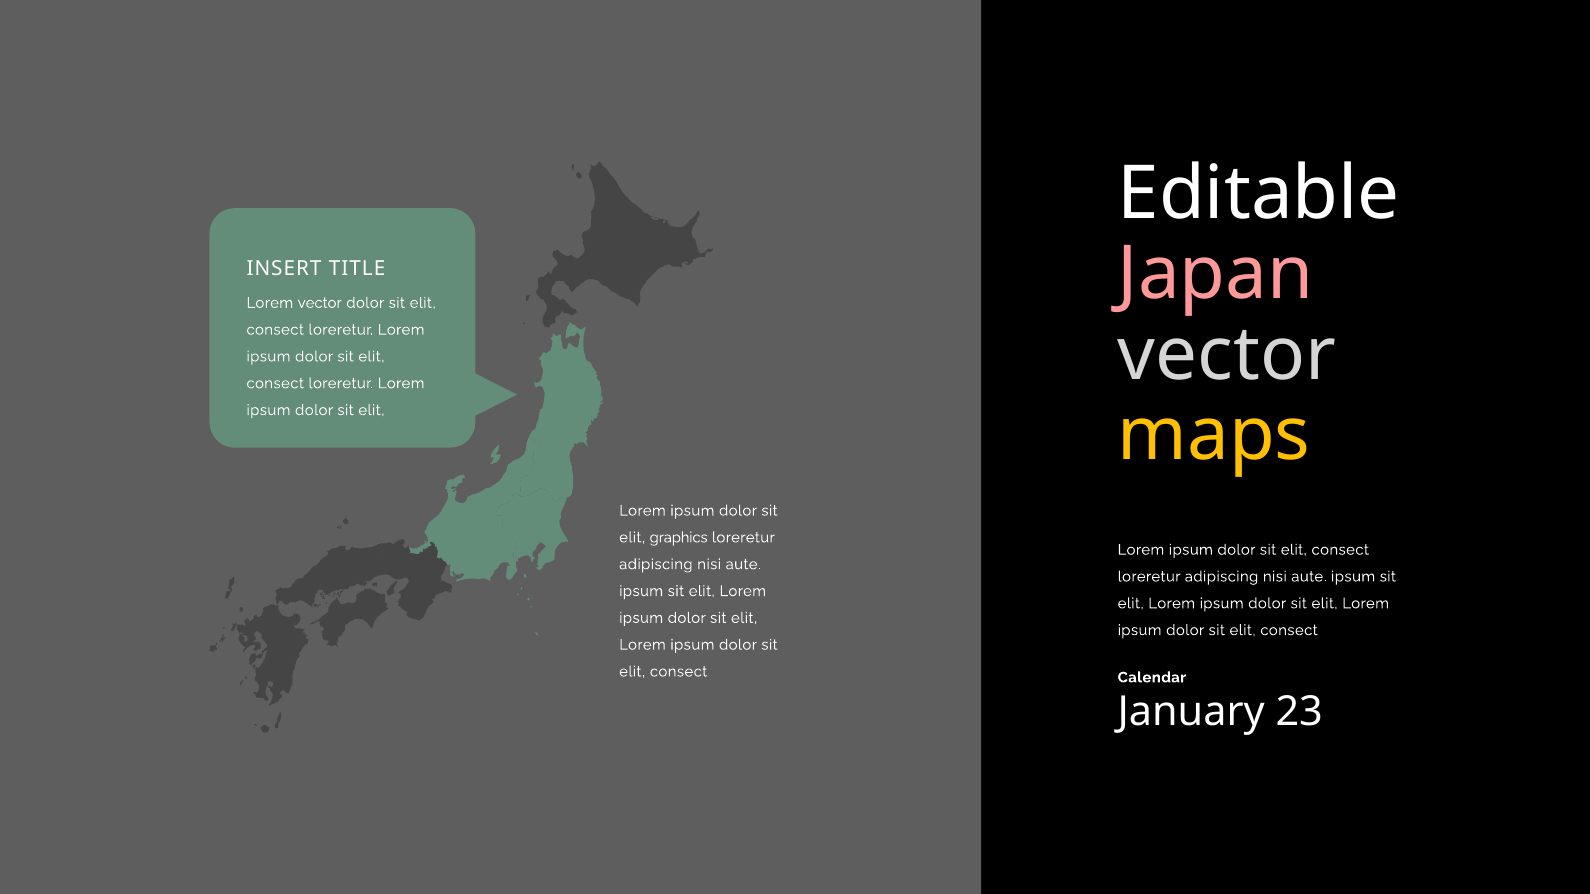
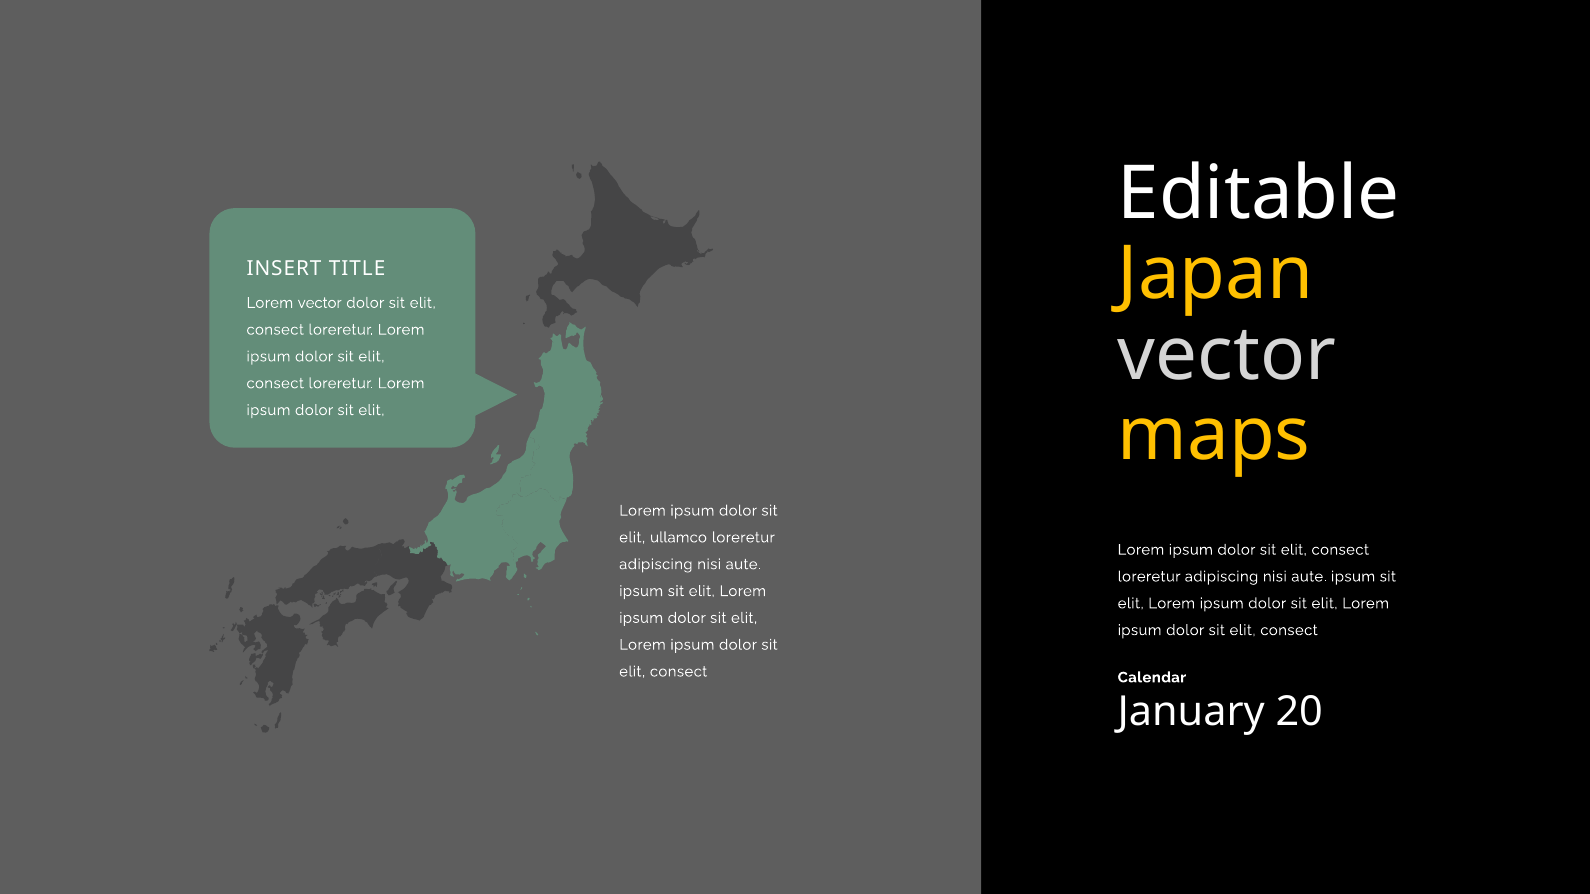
Japan colour: pink -> yellow
graphics: graphics -> ullamco
23: 23 -> 20
